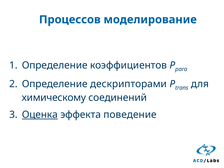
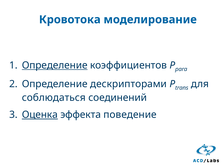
Процессов: Процессов -> Кровотока
Определение at (55, 65) underline: none -> present
химическому: химическому -> соблюдаться
